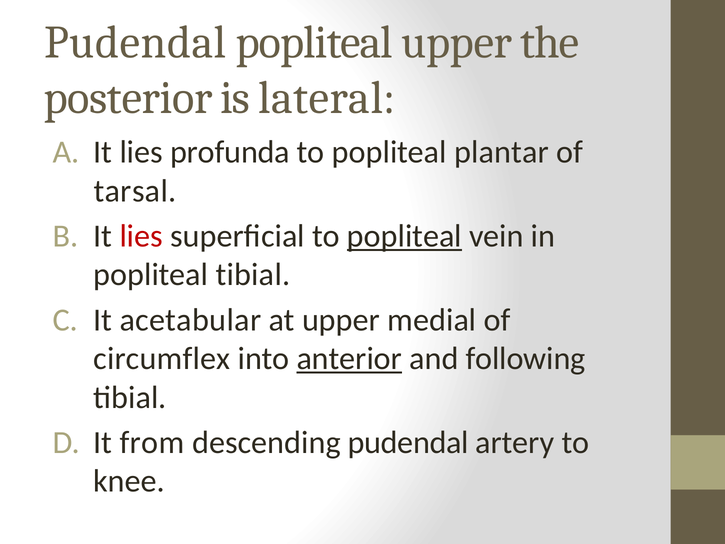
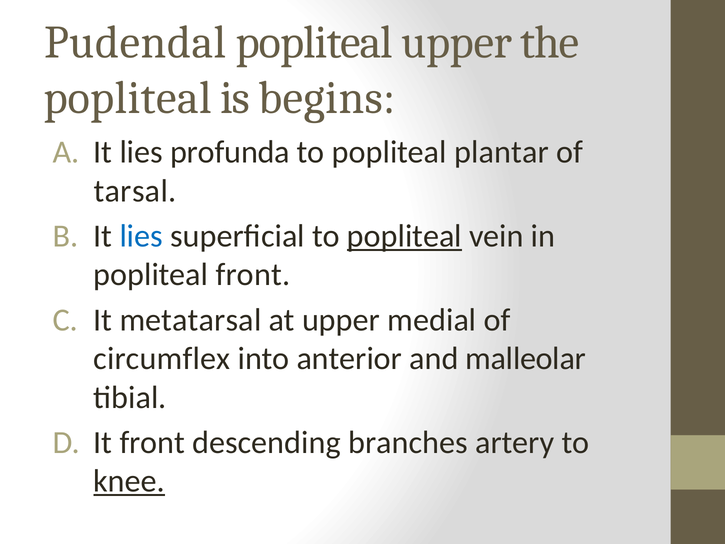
posterior at (128, 98): posterior -> popliteal
lateral: lateral -> begins
lies at (141, 236) colour: red -> blue
popliteal tibial: tibial -> front
acetabular: acetabular -> metatarsal
anterior underline: present -> none
following: following -> malleolar
It from: from -> front
descending pudendal: pudendal -> branches
knee underline: none -> present
